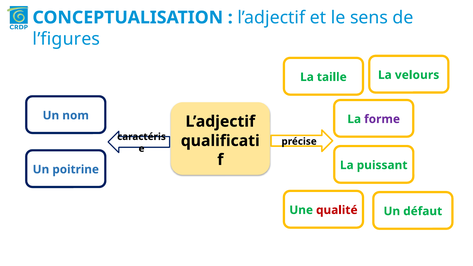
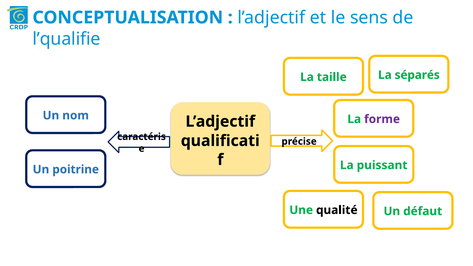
l’figures: l’figures -> l’qualifie
velours: velours -> séparés
qualité colour: red -> black
